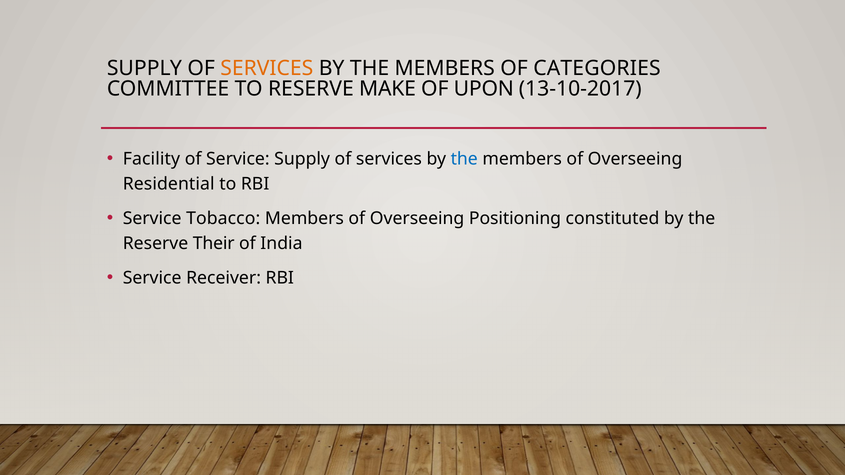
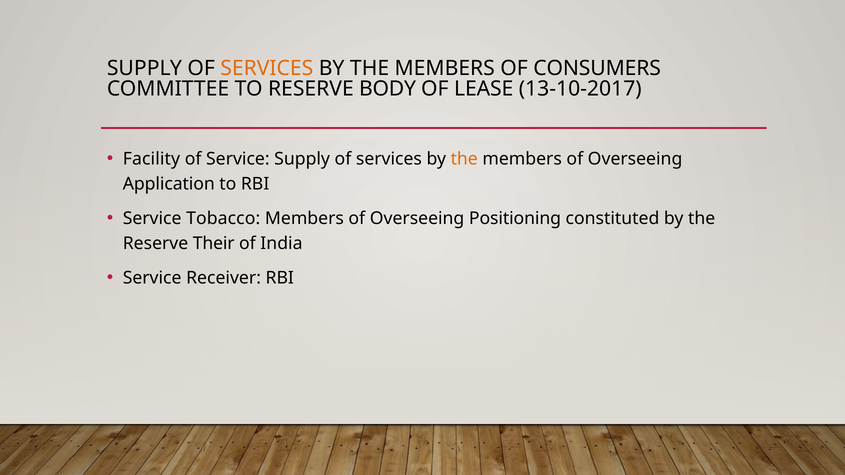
CATEGORIES: CATEGORIES -> CONSUMERS
MAKE: MAKE -> BODY
UPON: UPON -> LEASE
the at (464, 159) colour: blue -> orange
Residential: Residential -> Application
